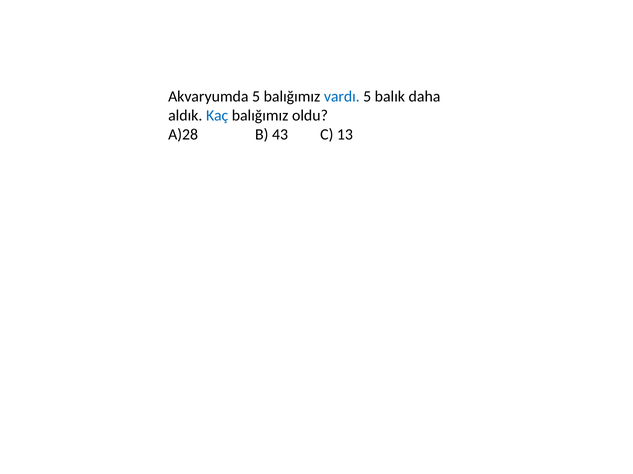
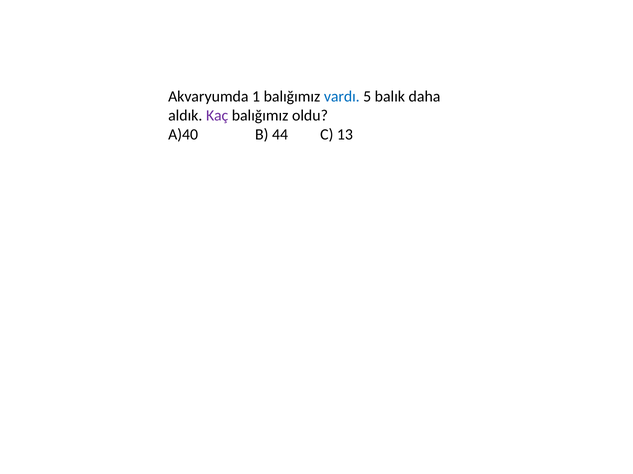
Akvaryumda 5: 5 -> 1
Kaç colour: blue -> purple
A)28: A)28 -> A)40
43: 43 -> 44
